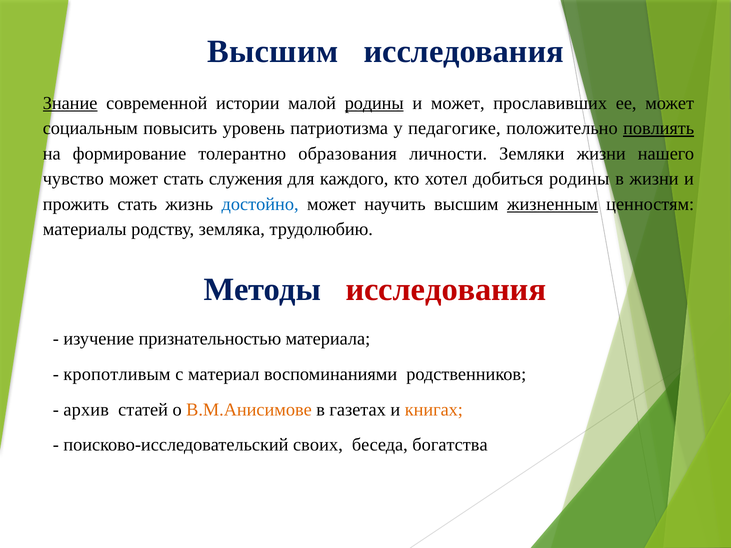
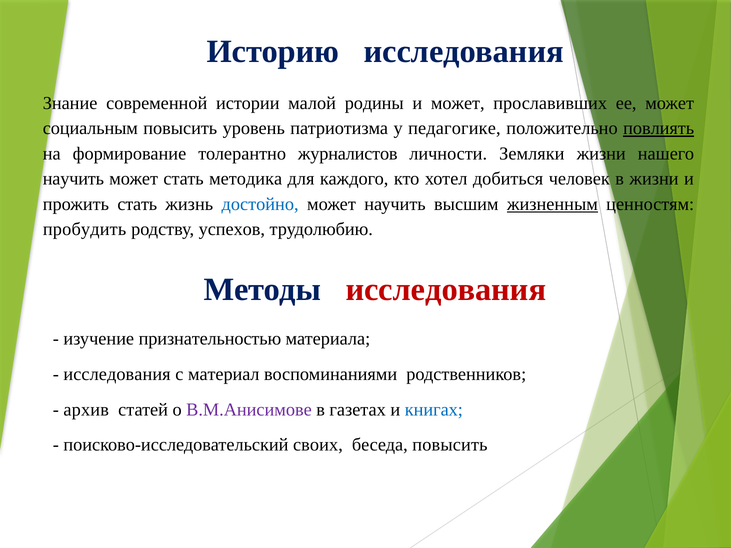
Высшим at (273, 52): Высшим -> Историю
Знание underline: present -> none
родины at (374, 103) underline: present -> none
образования: образования -> журналистов
чувство at (73, 179): чувство -> научить
служения: служения -> методика
добиться родины: родины -> человек
материалы: материалы -> пробудить
земляка: земляка -> успехов
кропотливым at (117, 374): кропотливым -> исследования
В.М.Анисимове colour: orange -> purple
книгах colour: orange -> blue
беседа богатства: богатства -> повысить
